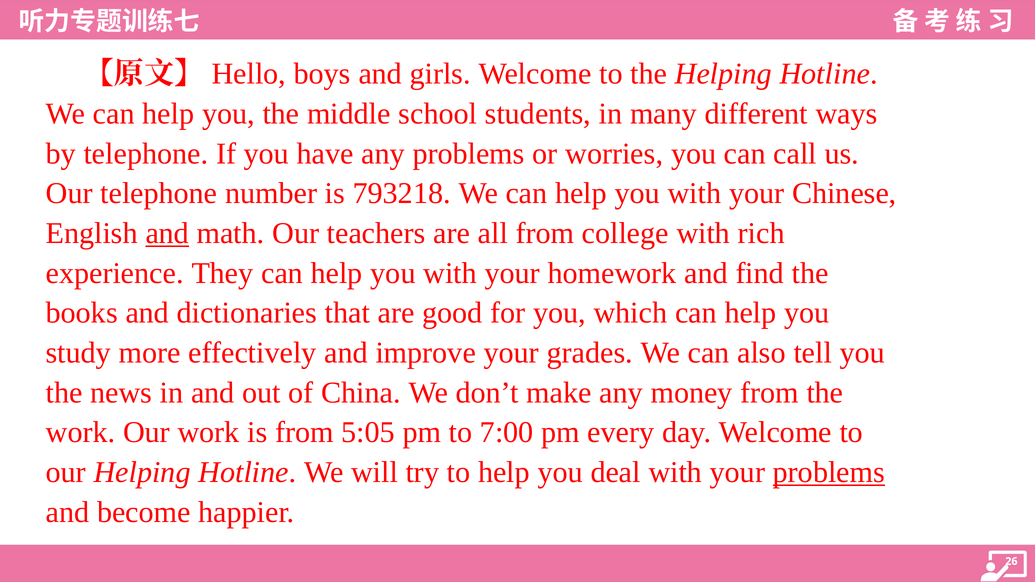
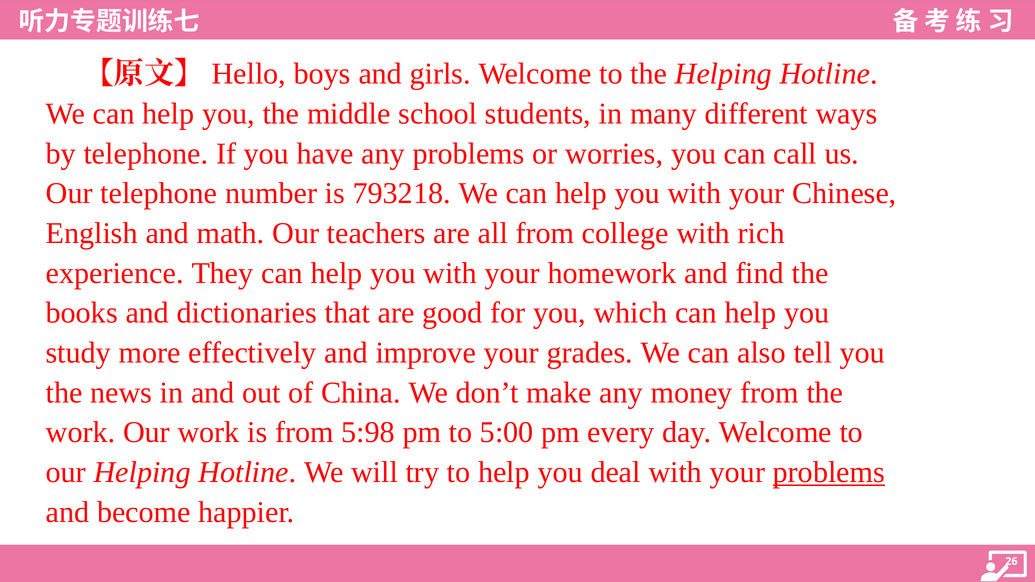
and at (167, 233) underline: present -> none
5:05: 5:05 -> 5:98
7:00: 7:00 -> 5:00
